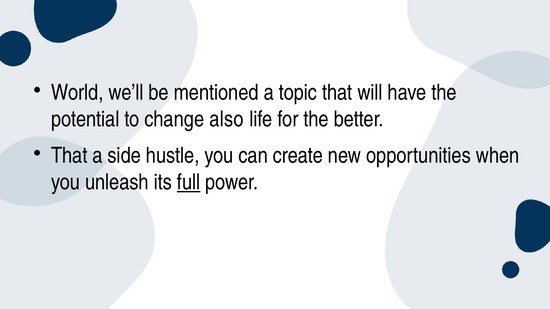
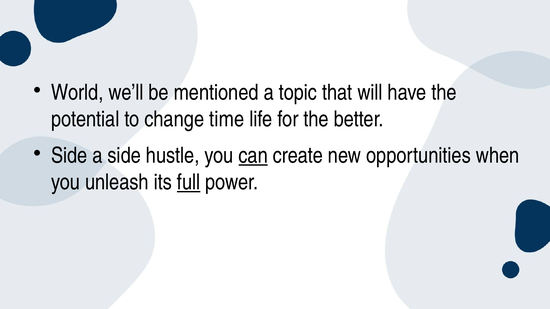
also: also -> time
That at (69, 156): That -> Side
can underline: none -> present
